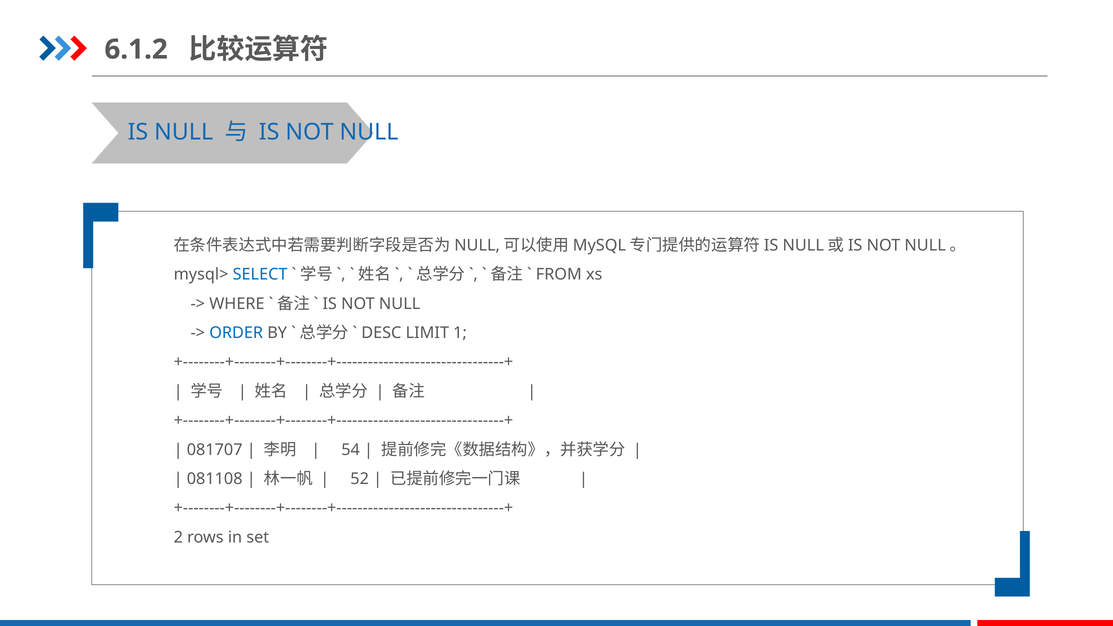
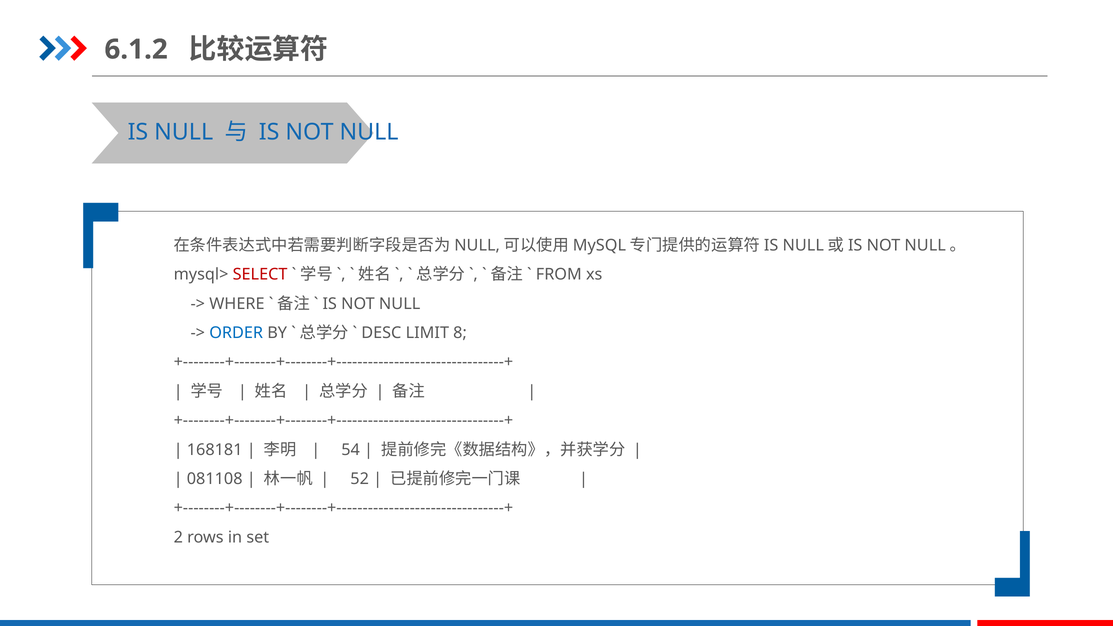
SELECT colour: blue -> red
1: 1 -> 8
081707: 081707 -> 168181
